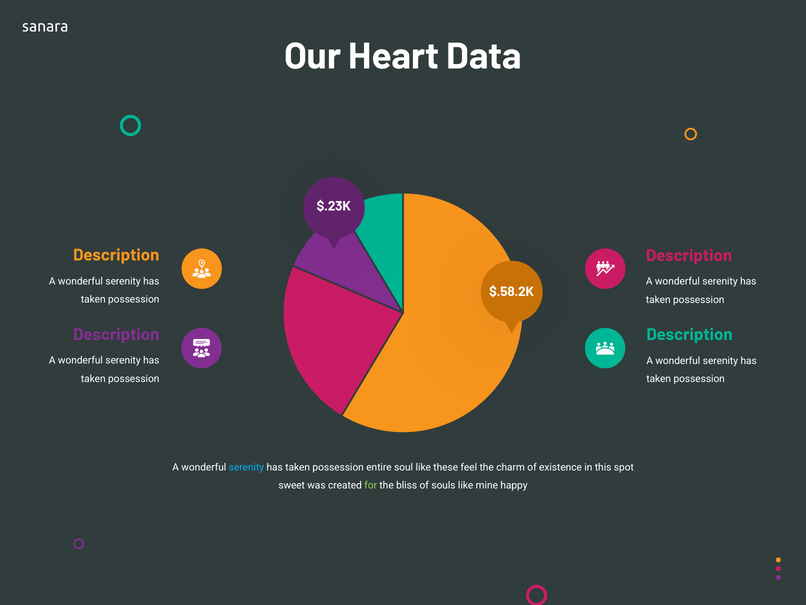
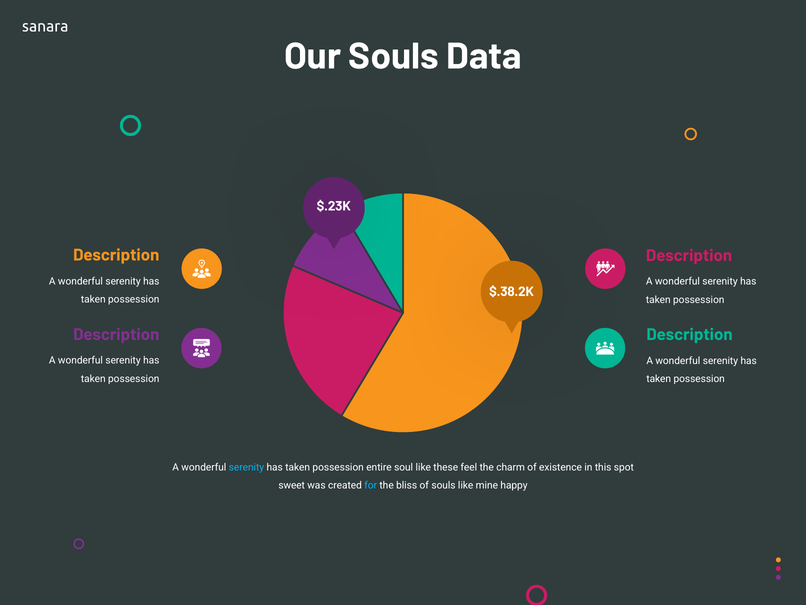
Our Heart: Heart -> Souls
$.58.2K: $.58.2K -> $.38.2K
for colour: light green -> light blue
